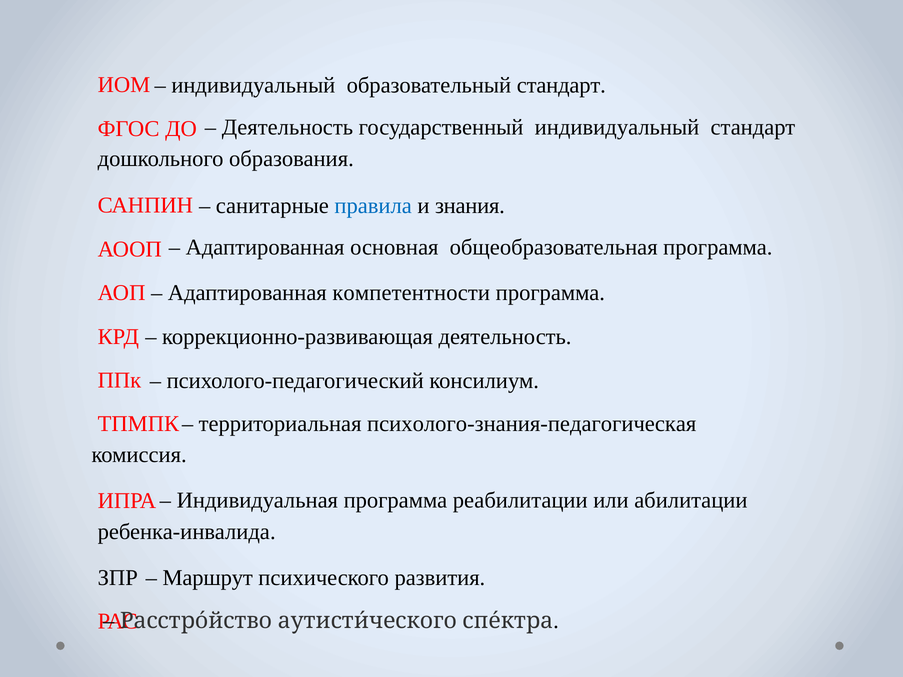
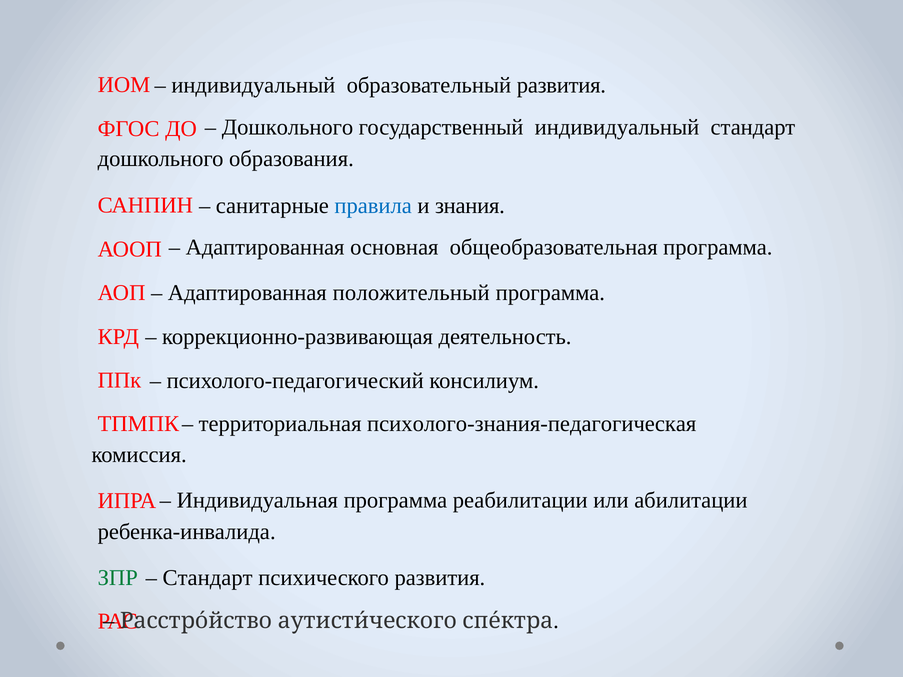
образовательный стандарт: стандарт -> развития
Деятельность at (287, 128): Деятельность -> Дошкольного
компетентности: компетентности -> положительный
Маршрут at (208, 578): Маршрут -> Стандарт
ЗПР colour: black -> green
